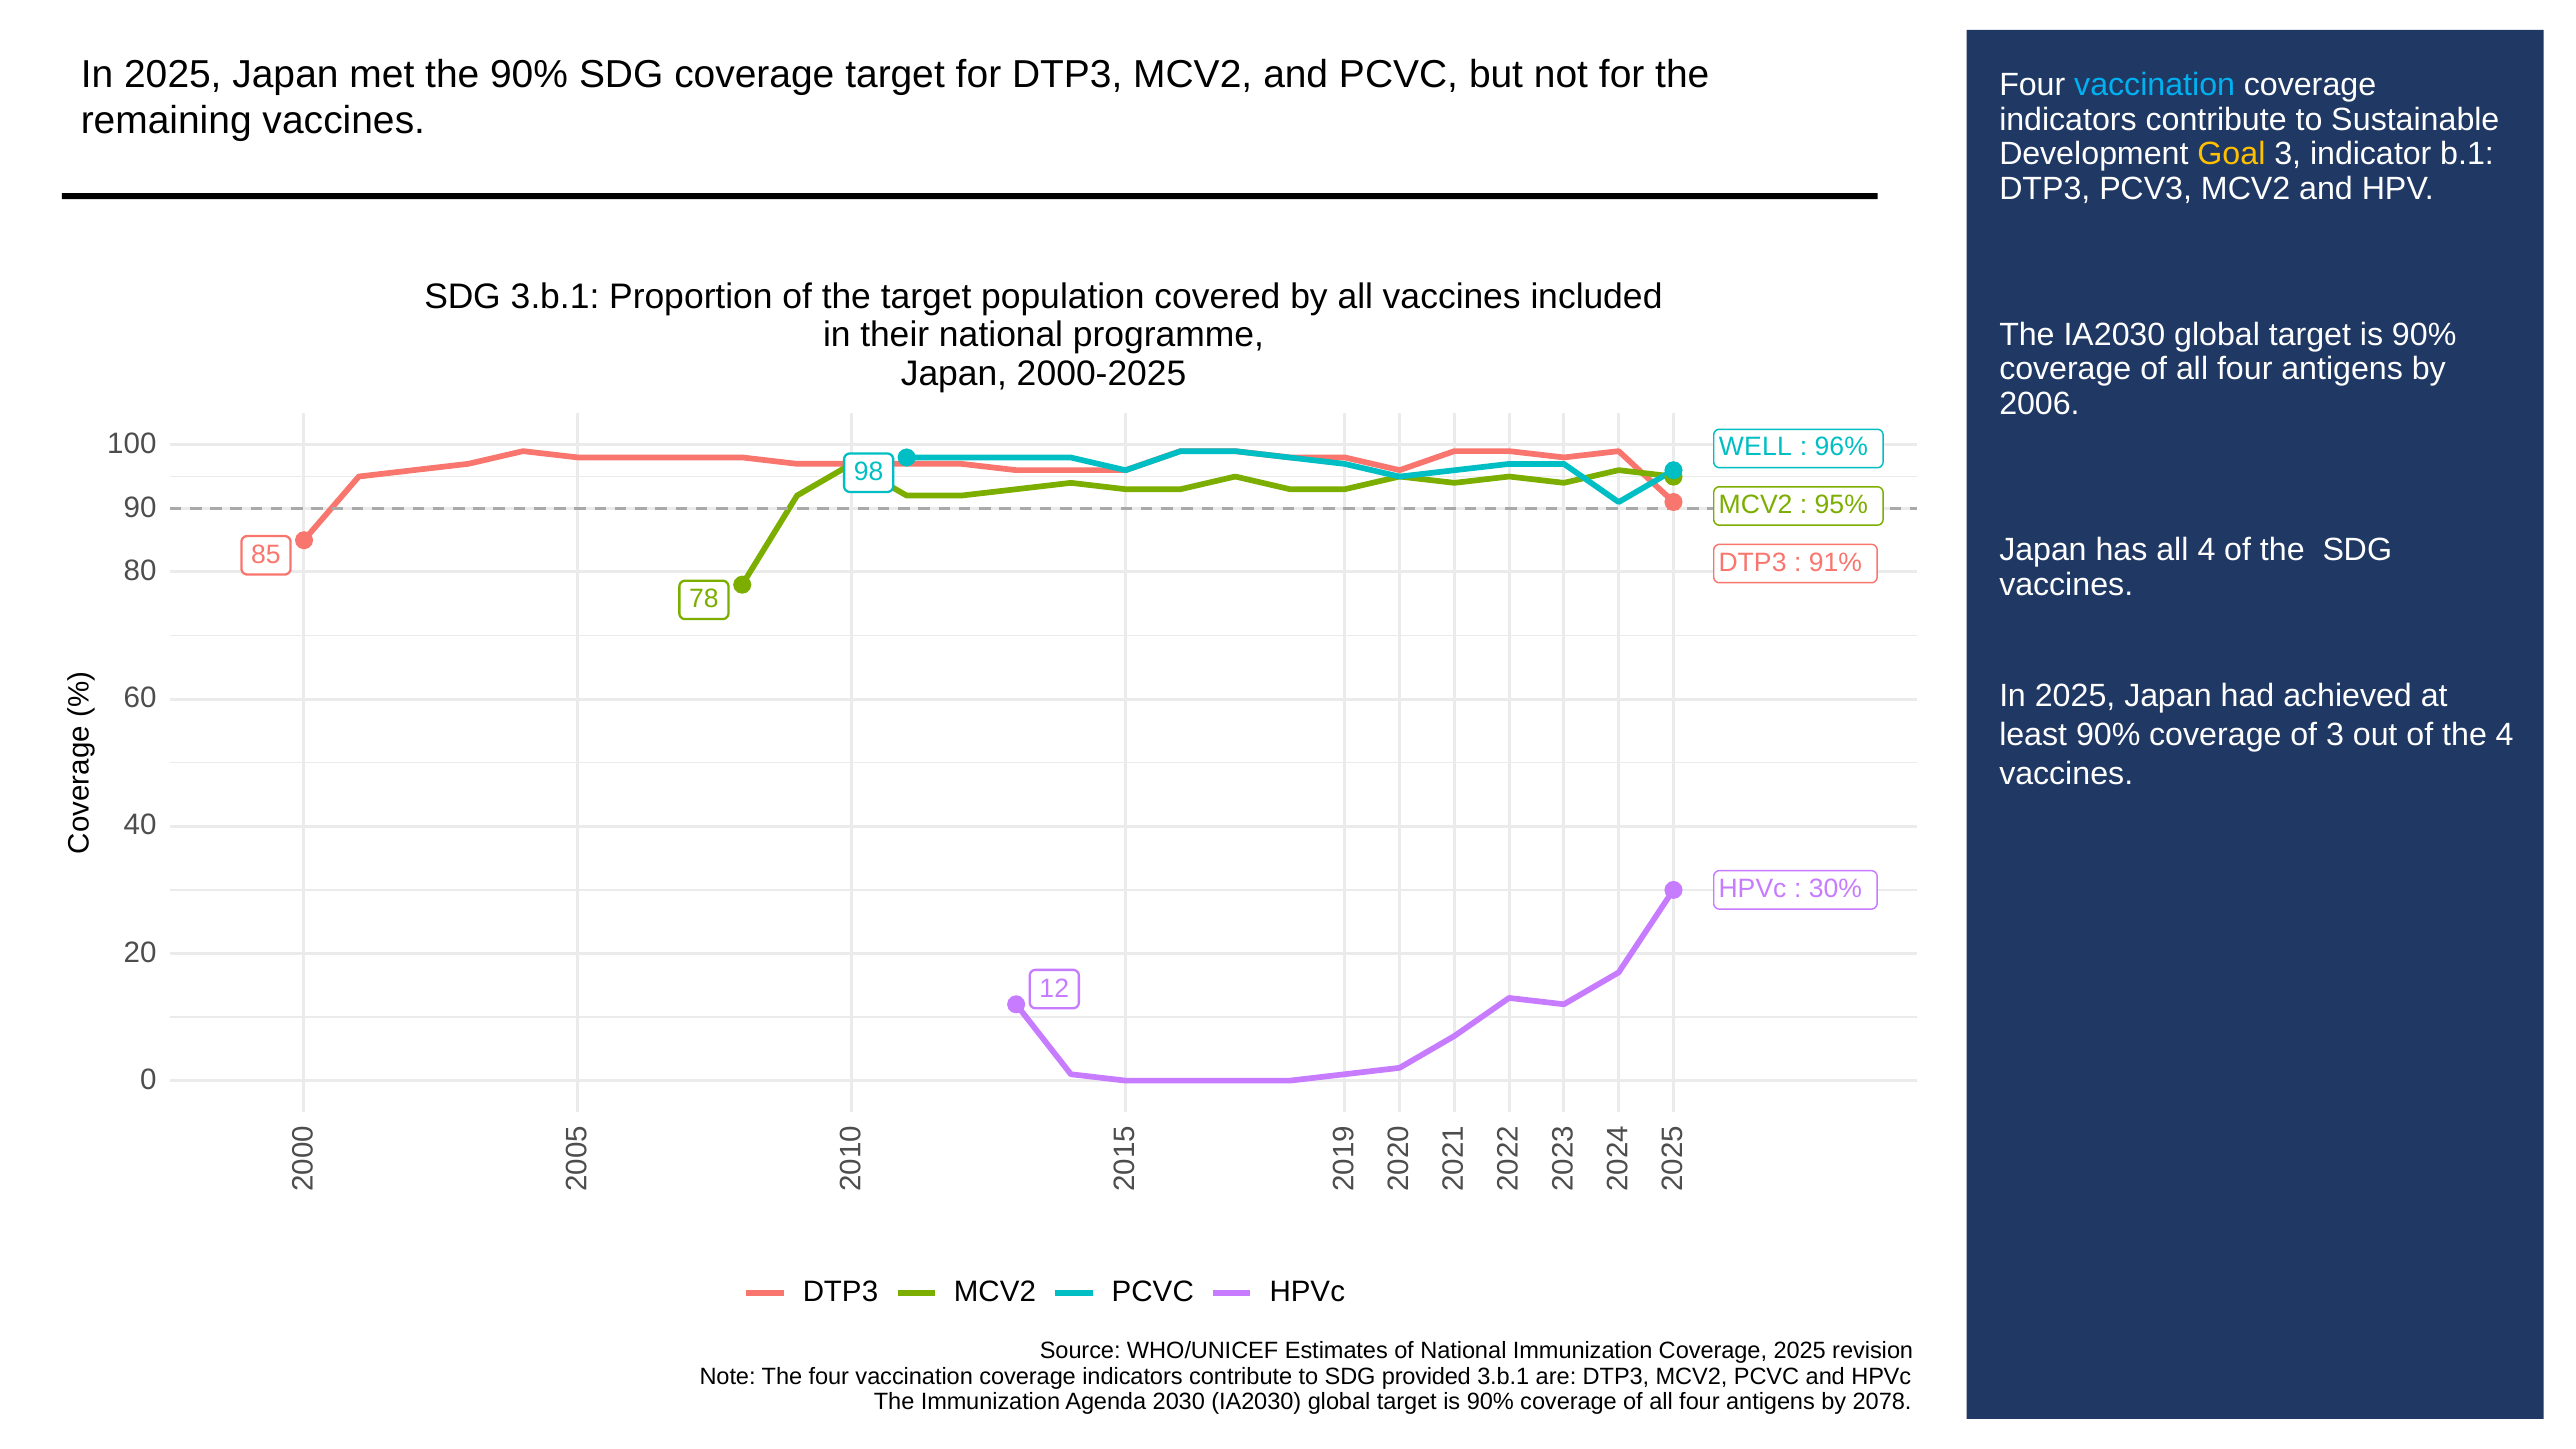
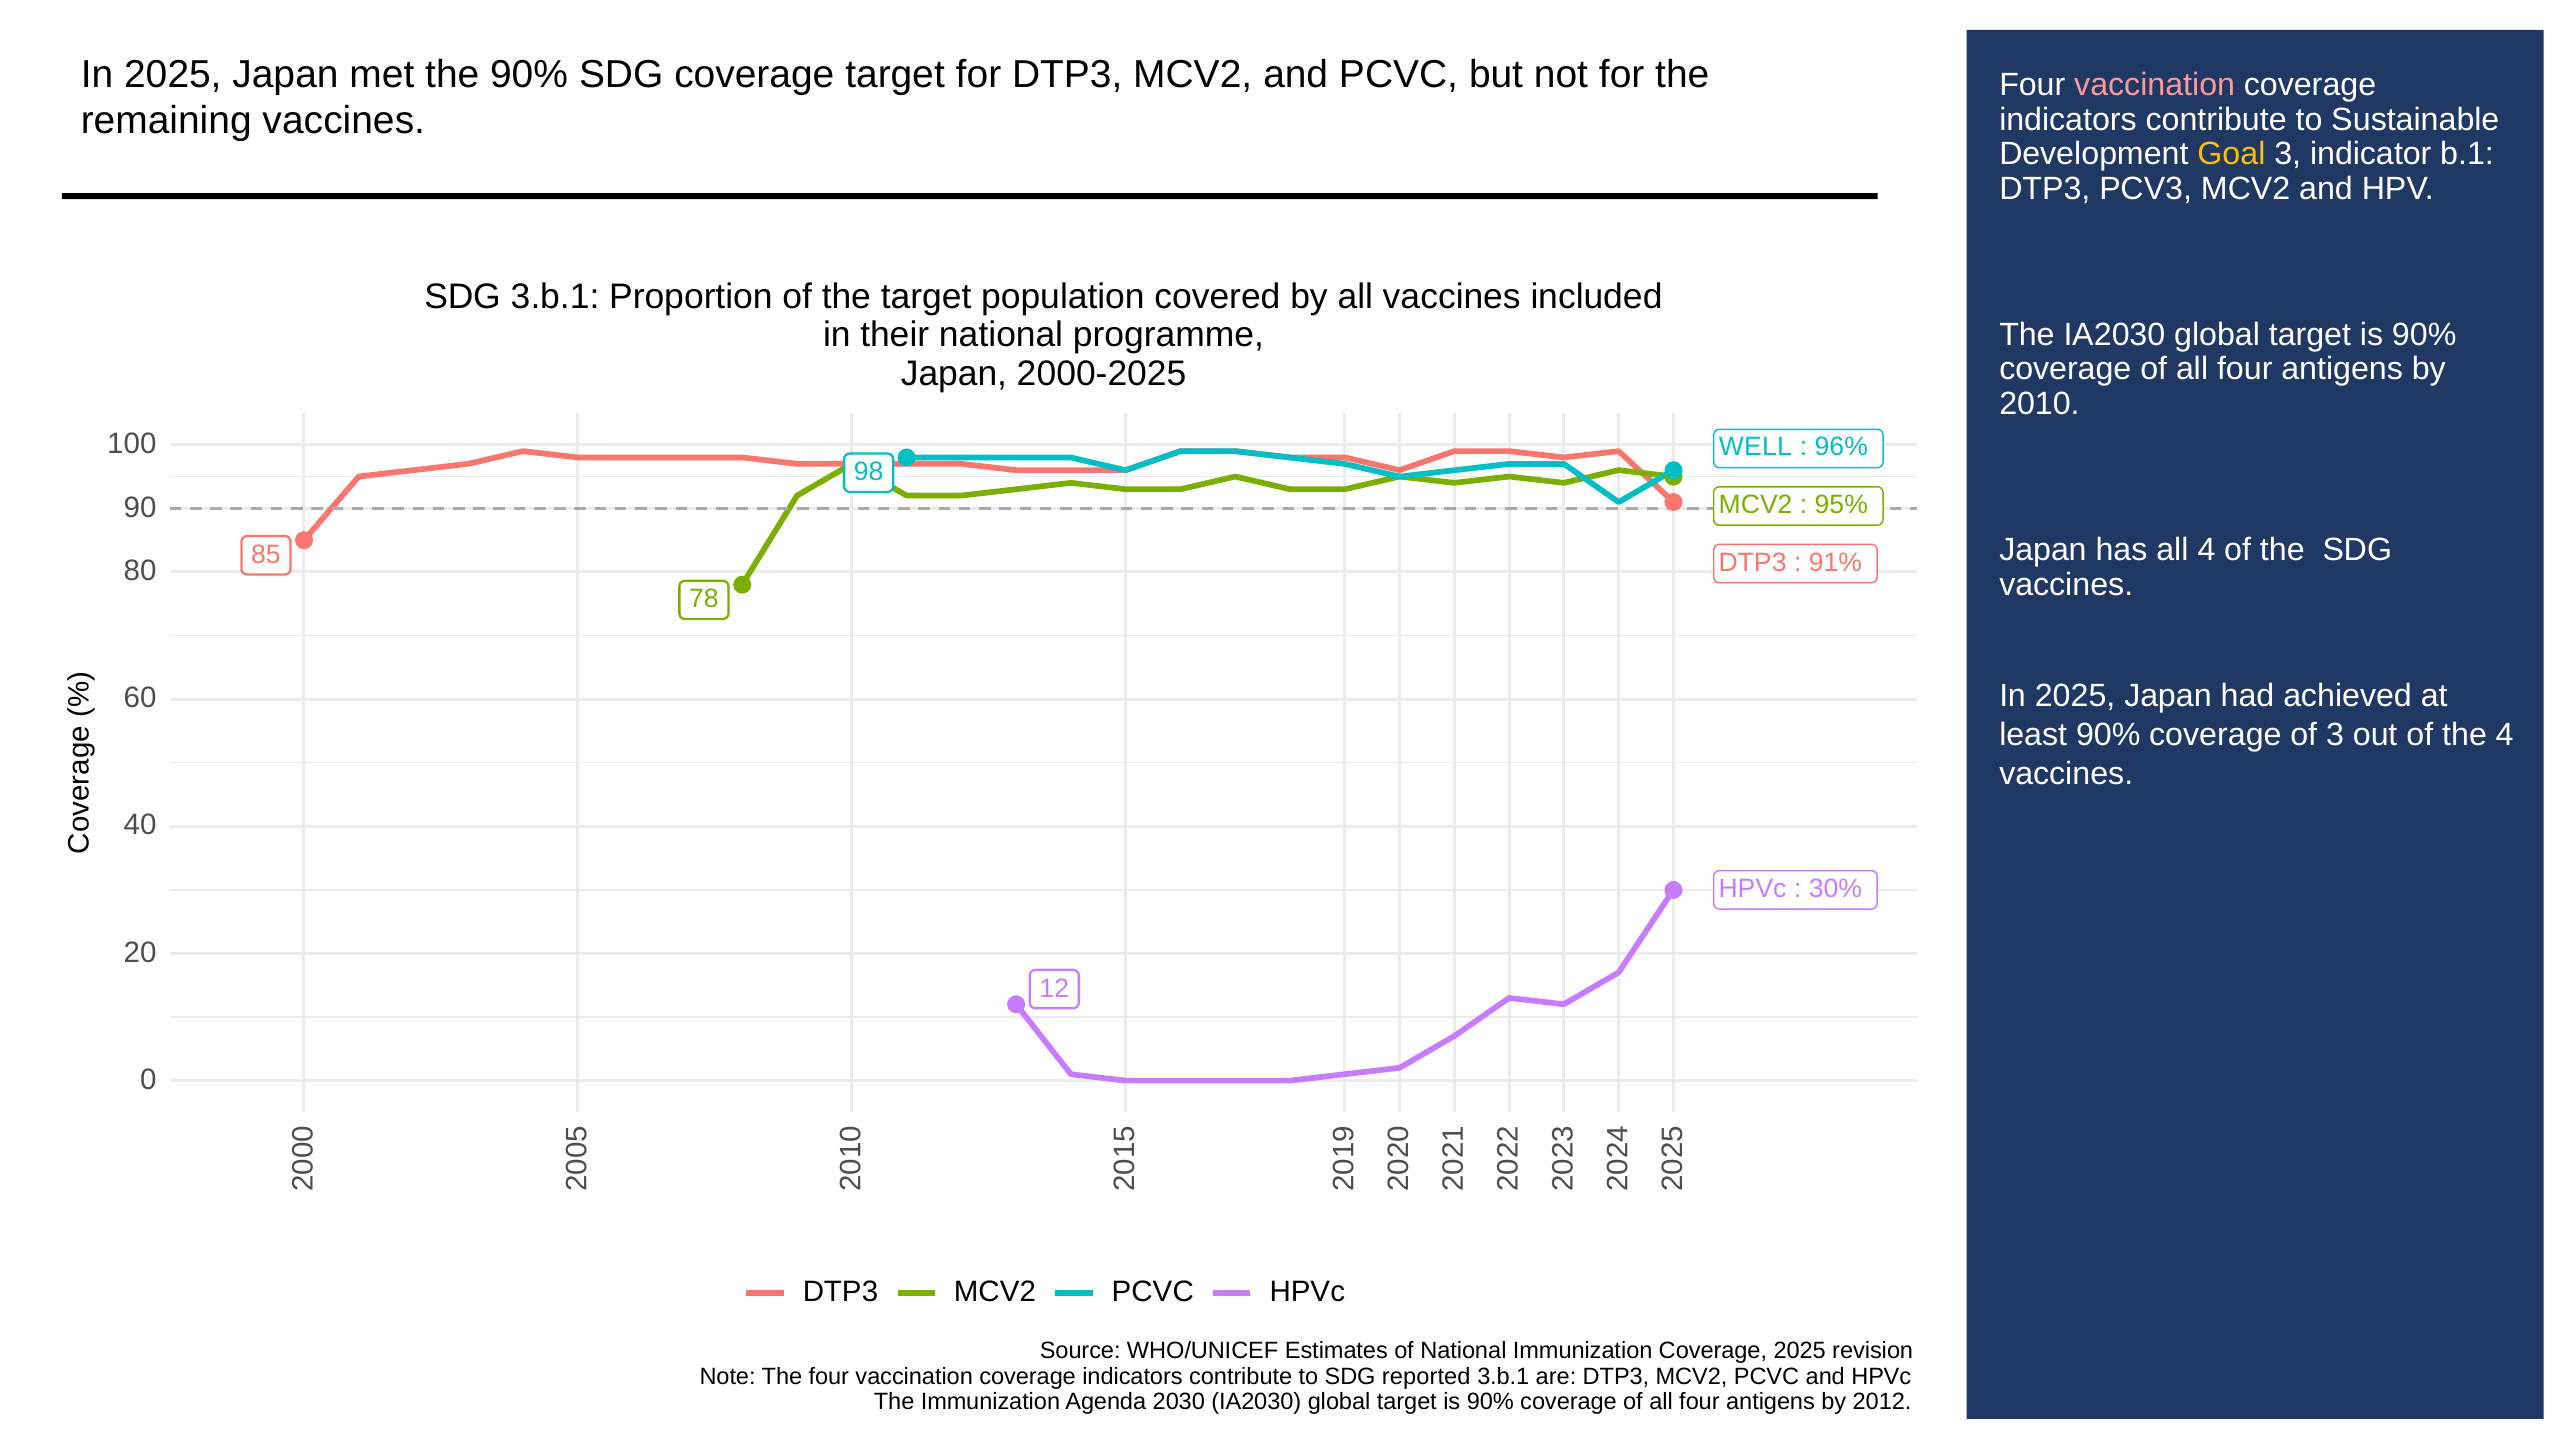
vaccination at (2155, 85) colour: light blue -> pink
2006: 2006 -> 2010
provided: provided -> reported
2078: 2078 -> 2012
